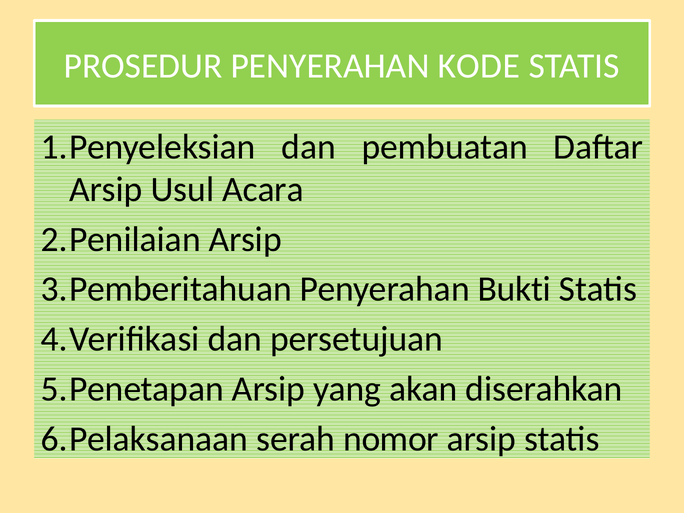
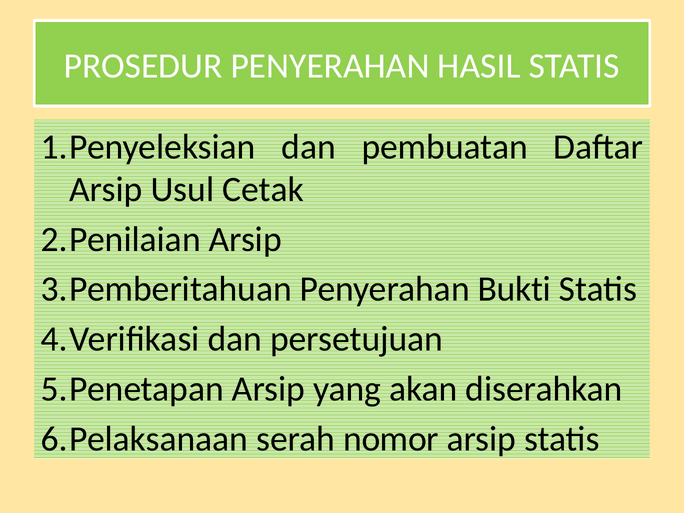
KODE: KODE -> HASIL
Acara: Acara -> Cetak
